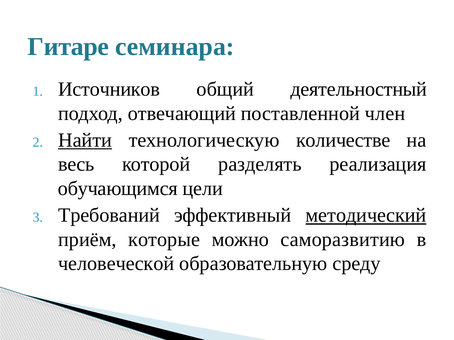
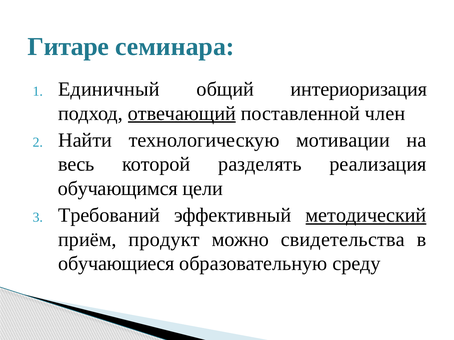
Источников: Источников -> Единичный
деятельностный: деятельностный -> интериоризация
отвечающий underline: none -> present
Найти underline: present -> none
количестве: количестве -> мотивации
которые: которые -> продукт
саморазвитию: саморазвитию -> свидетельства
человеческой: человеческой -> обучающиеся
